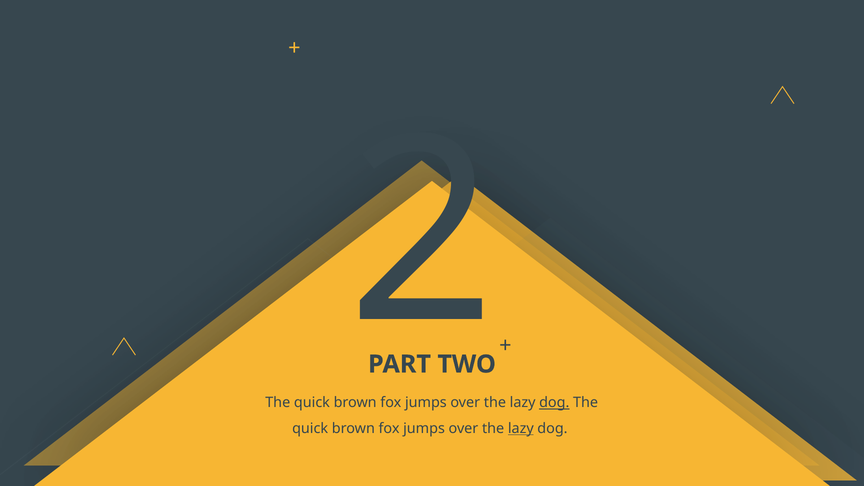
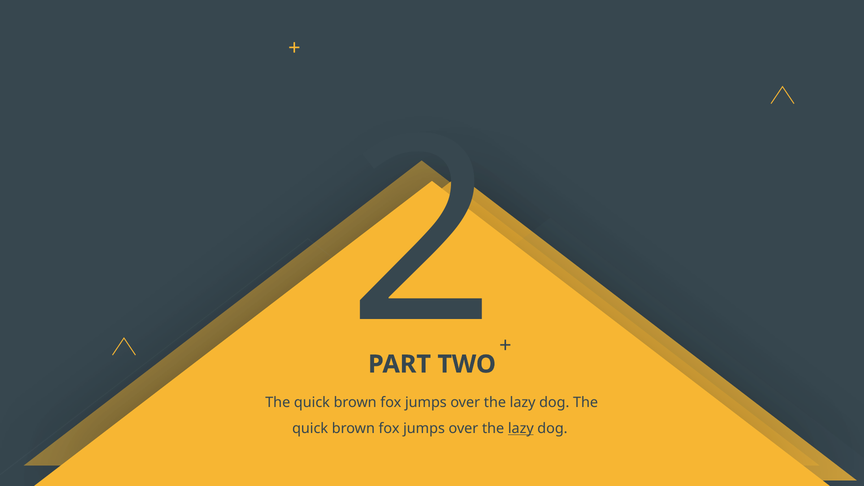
dog at (554, 403) underline: present -> none
